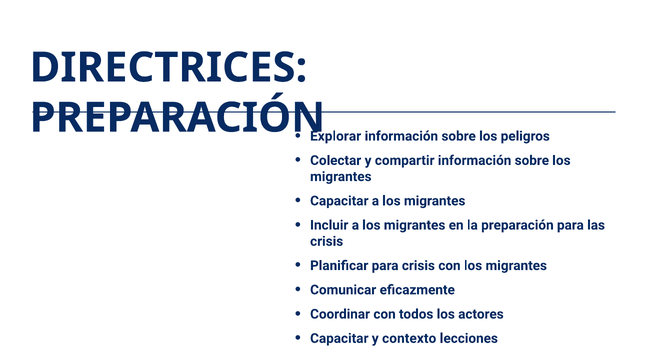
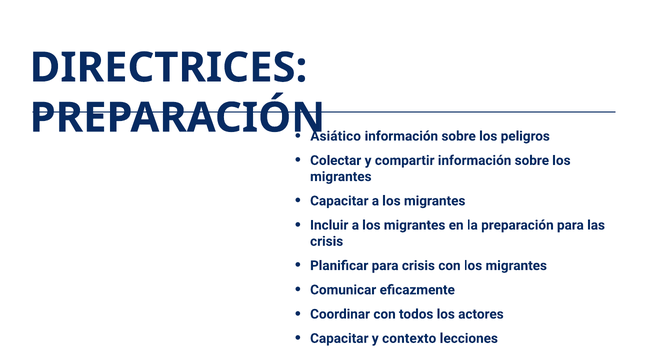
Explorar: Explorar -> Asiático
